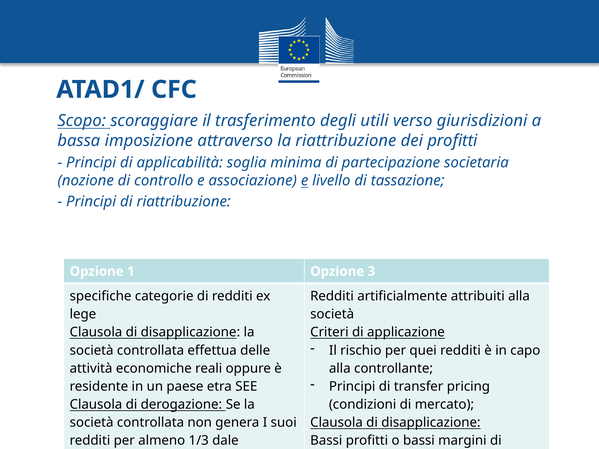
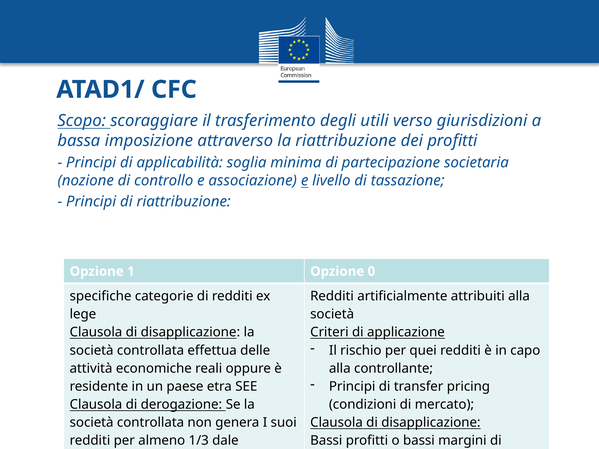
3: 3 -> 0
